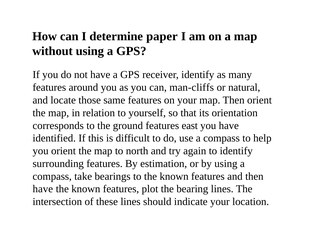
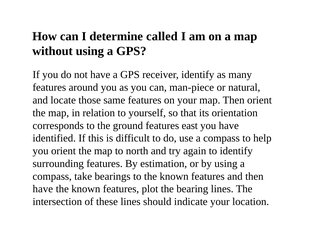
paper: paper -> called
man-cliffs: man-cliffs -> man-piece
